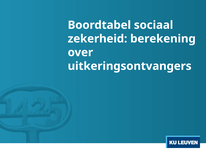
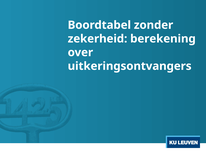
sociaal: sociaal -> zonder
